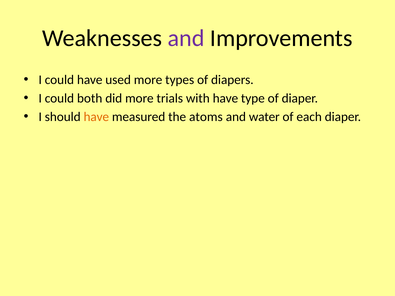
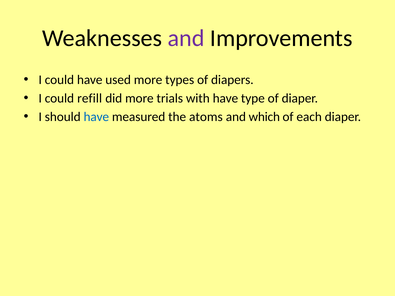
both: both -> refill
have at (96, 117) colour: orange -> blue
water: water -> which
